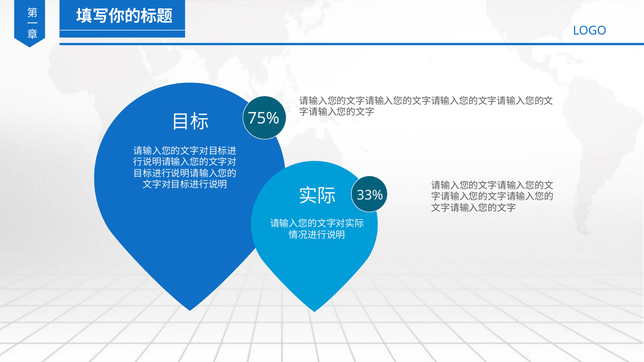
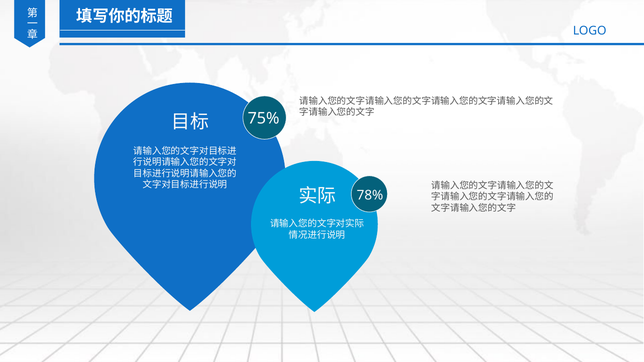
33%: 33% -> 78%
